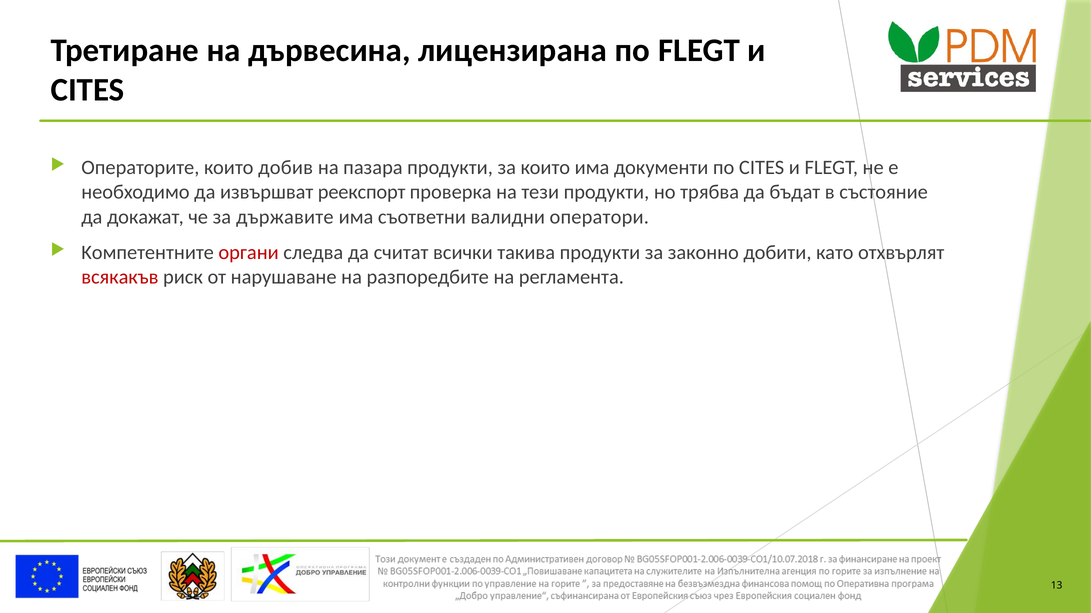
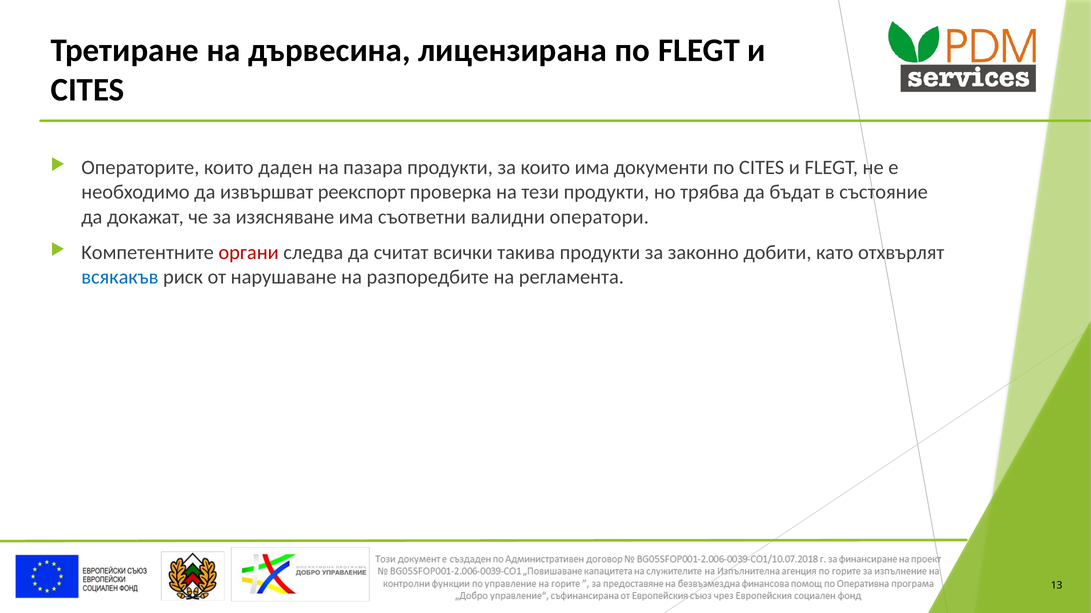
добив: добив -> даден
държавите: държавите -> изясняване
всякакъв colour: red -> blue
